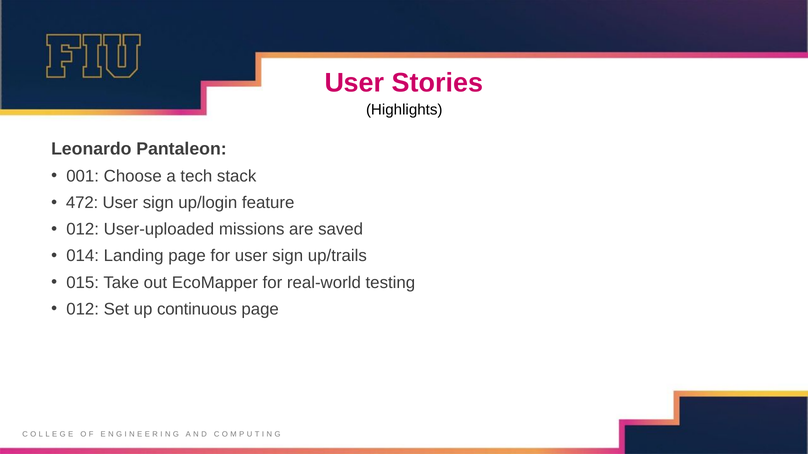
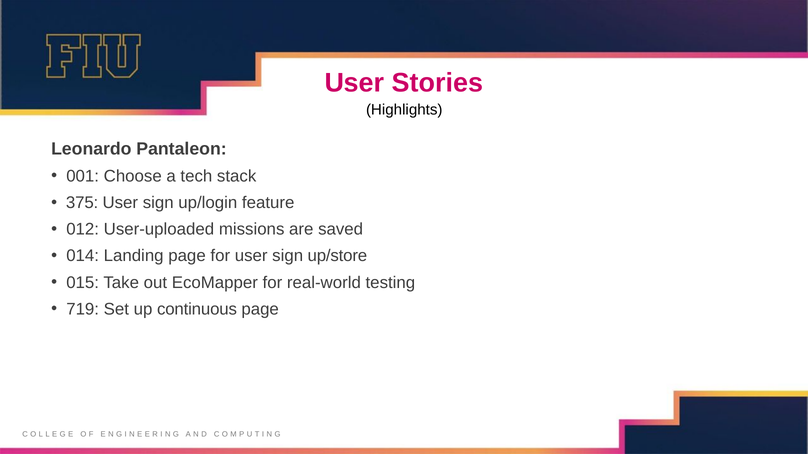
472: 472 -> 375
up/trails: up/trails -> up/store
012 at (83, 309): 012 -> 719
